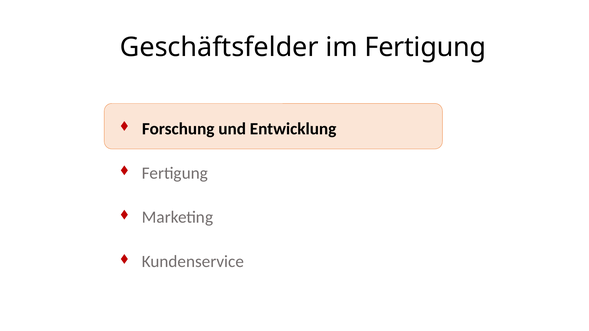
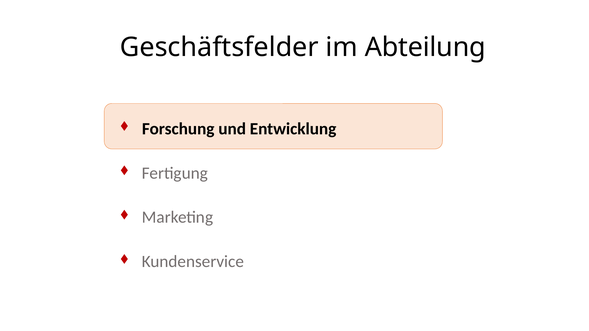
im Fertigung: Fertigung -> Abteilung
